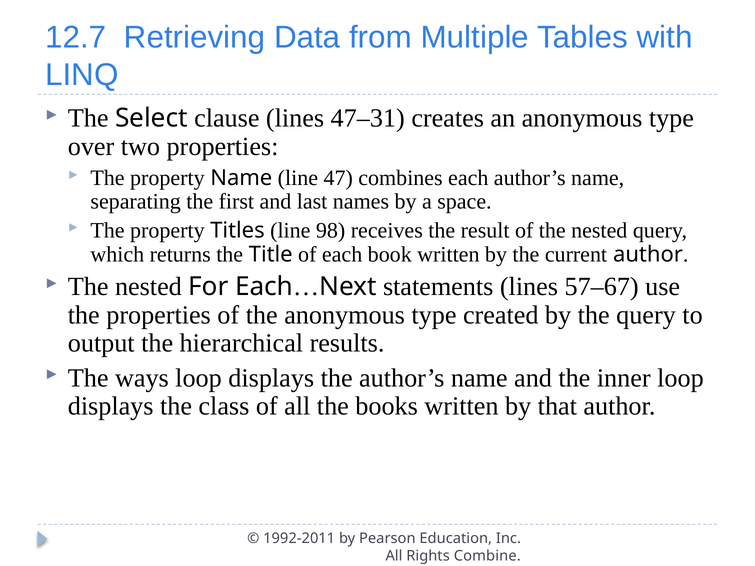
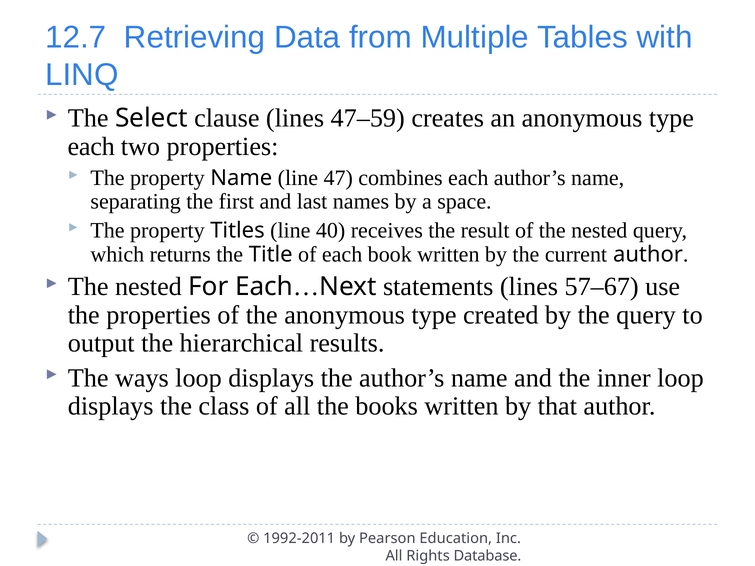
47–31: 47–31 -> 47–59
over at (91, 147): over -> each
98: 98 -> 40
Combine: Combine -> Database
